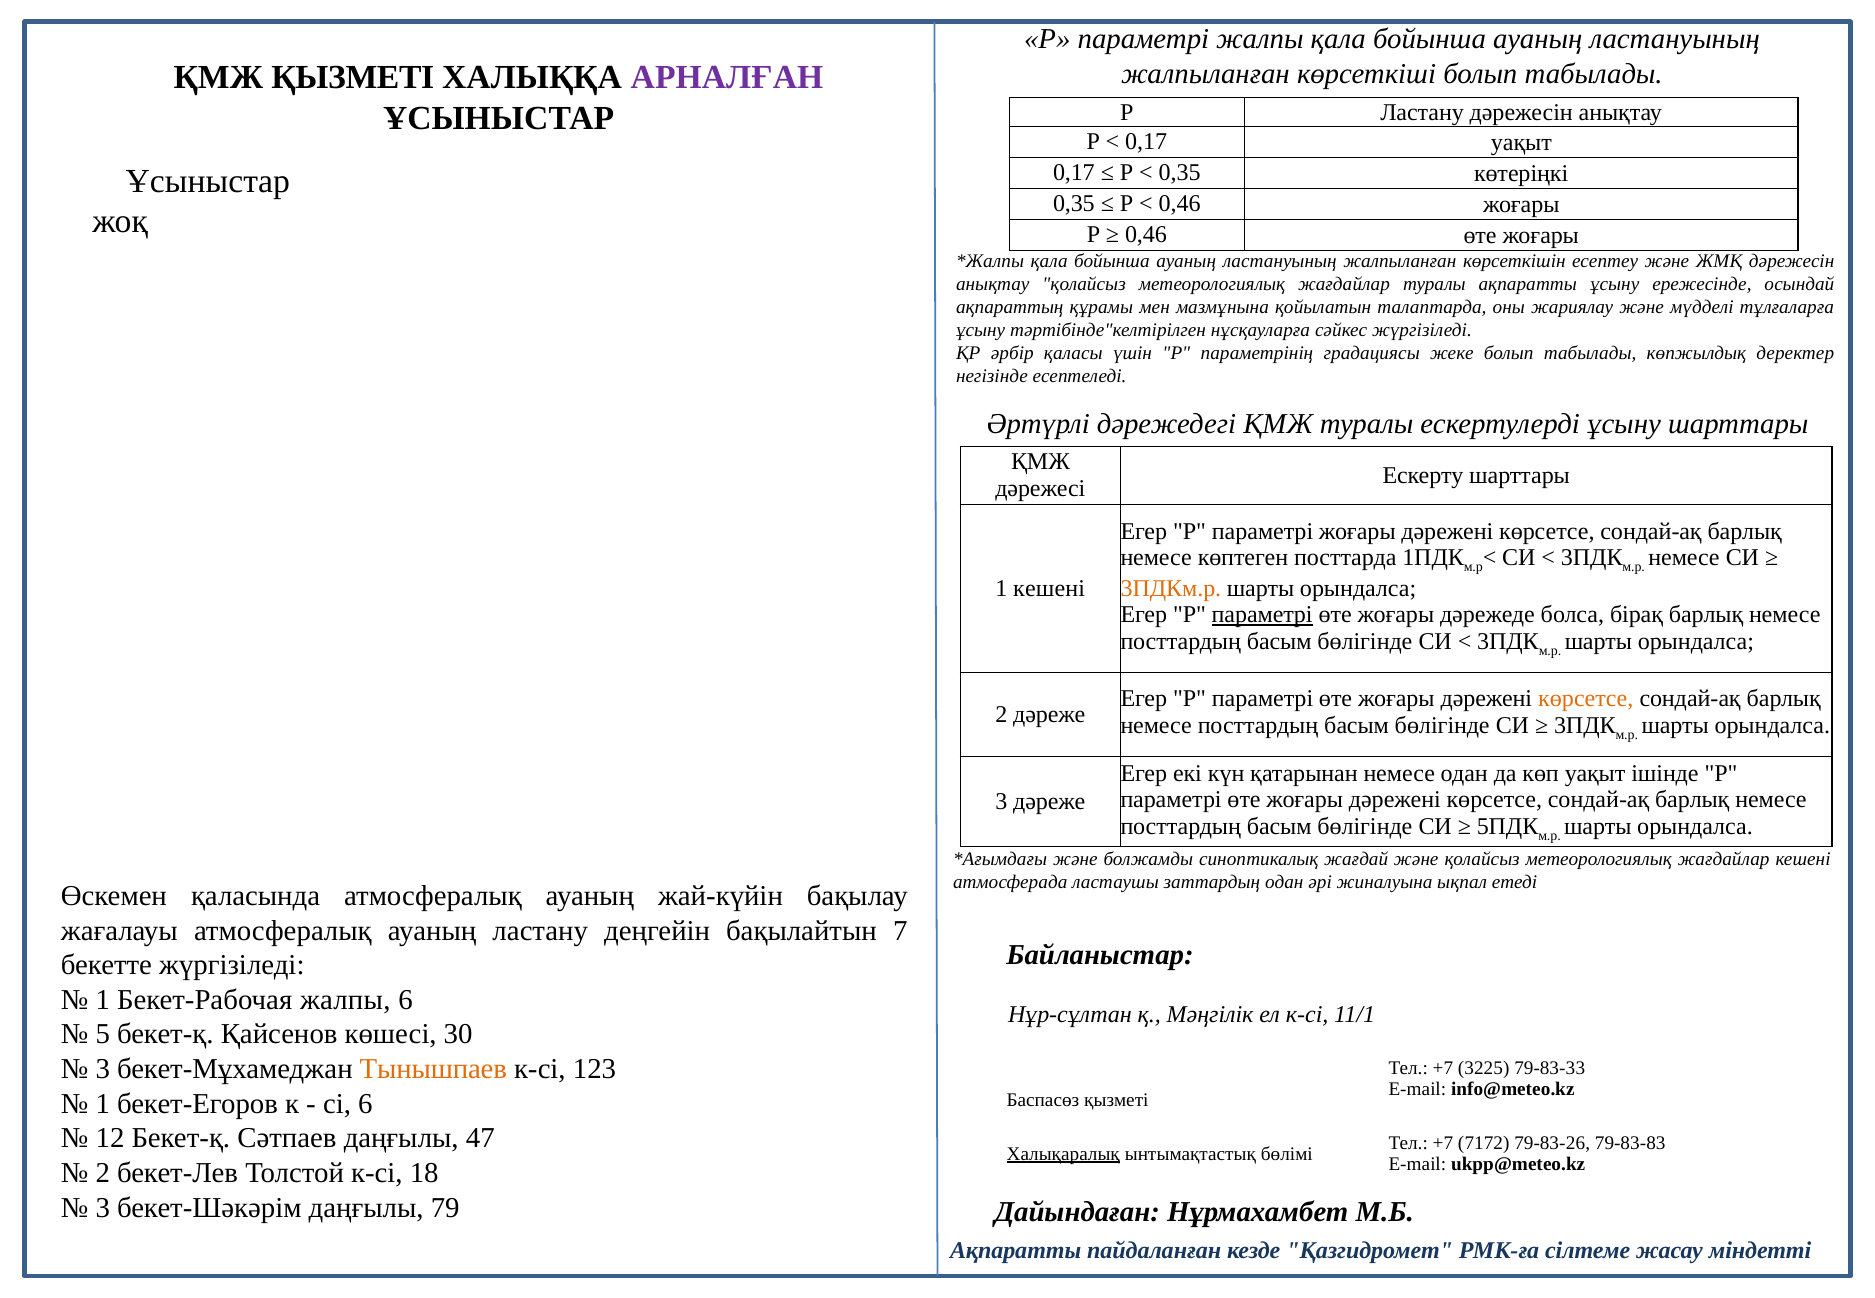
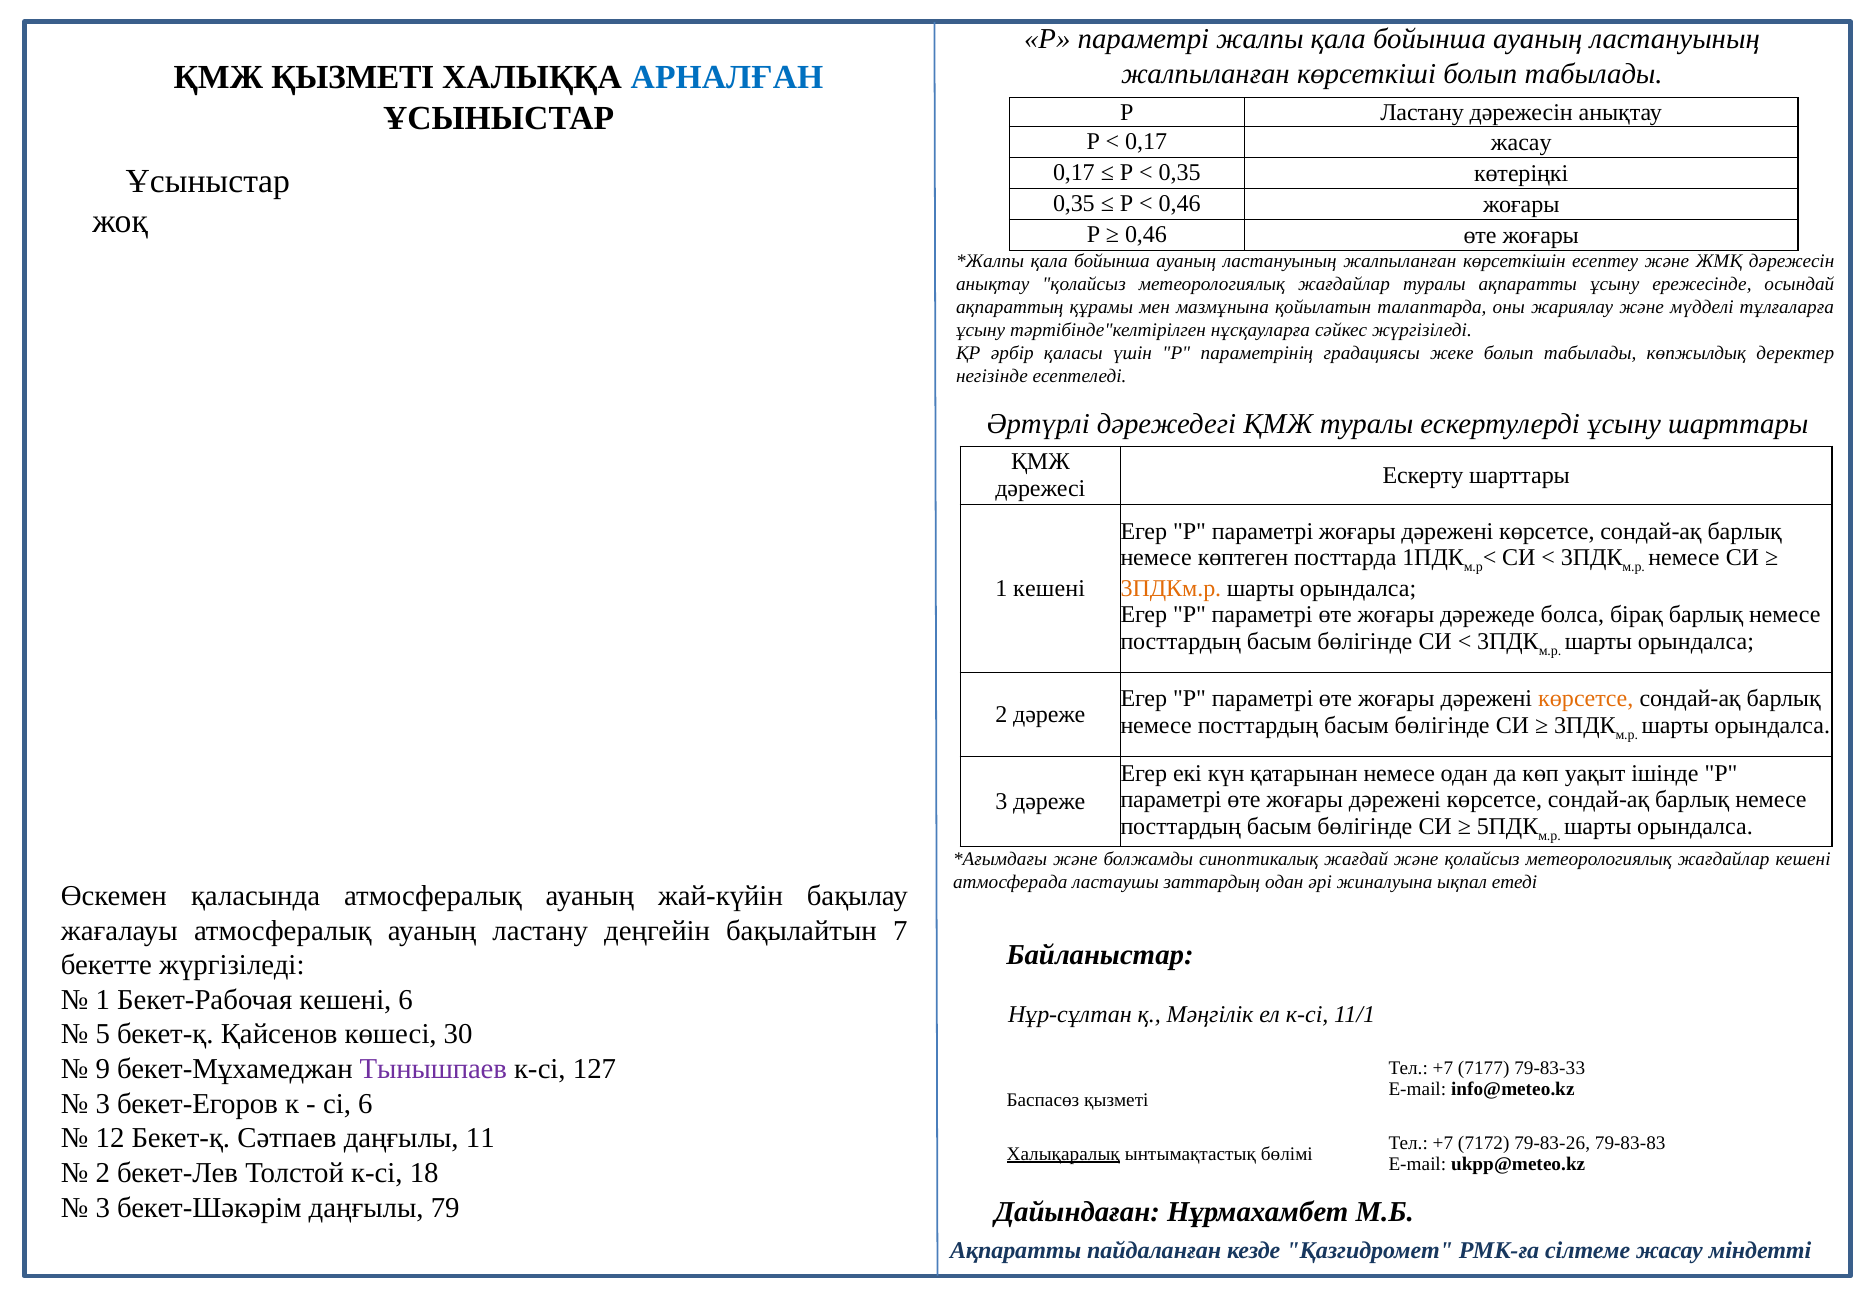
АРНАЛҒАН colour: purple -> blue
0,17 уақыт: уақыт -> жасау
параметрі at (1262, 615) underline: present -> none
Бекет-Рабочая жалпы: жалпы -> кешені
3 at (103, 1069): 3 -> 9
Тынышпаев colour: orange -> purple
123: 123 -> 127
3225: 3225 -> 7177
1 at (103, 1104): 1 -> 3
47: 47 -> 11
